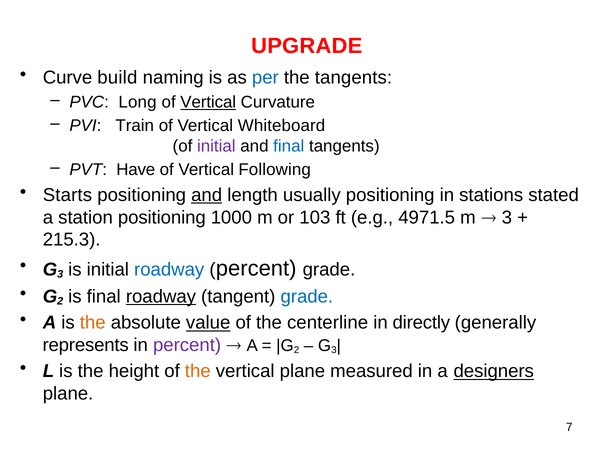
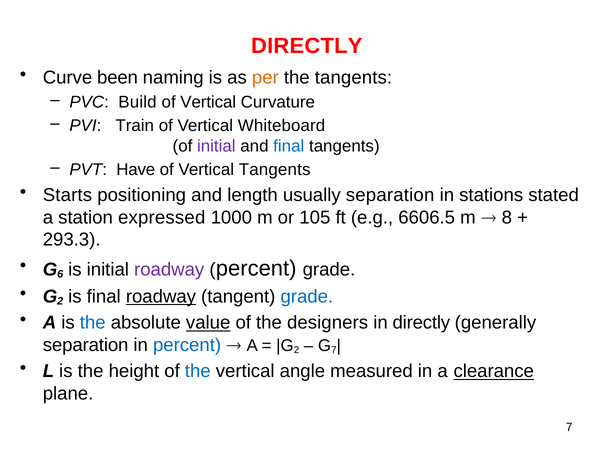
UPGRADE at (307, 46): UPGRADE -> DIRECTLY
build: build -> been
per colour: blue -> orange
Long: Long -> Build
Vertical at (208, 102) underline: present -> none
Vertical Following: Following -> Tangents
and at (207, 195) underline: present -> none
usually positioning: positioning -> separation
station positioning: positioning -> expressed
103: 103 -> 105
4971.5: 4971.5 -> 6606.5
3 at (507, 217): 3 -> 8
215.3: 215.3 -> 293.3
3 at (60, 274): 3 -> 6
roadway at (169, 270) colour: blue -> purple
the at (93, 323) colour: orange -> blue
centerline: centerline -> designers
represents at (86, 345): represents -> separation
percent at (187, 345) colour: purple -> blue
3 at (334, 350): 3 -> 7
the at (198, 371) colour: orange -> blue
vertical plane: plane -> angle
designers: designers -> clearance
